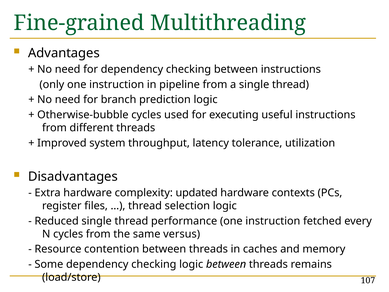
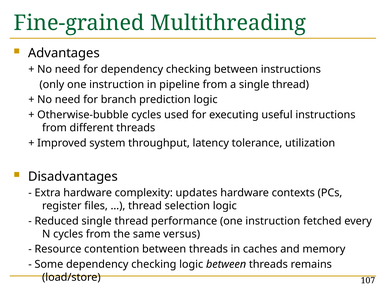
updated: updated -> updates
